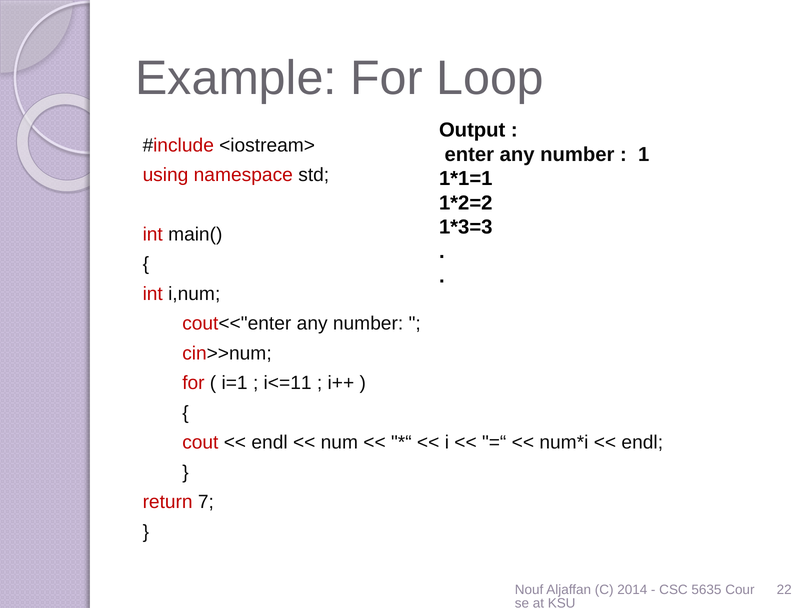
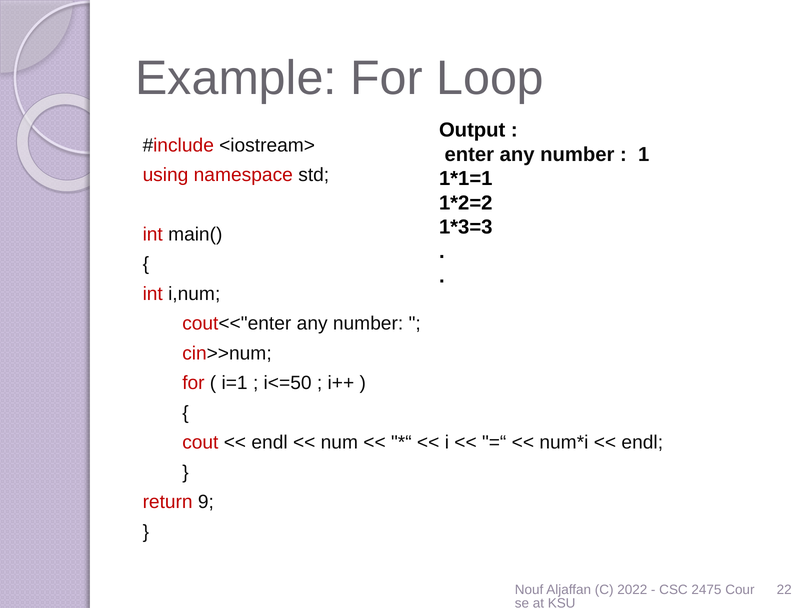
i<=11: i<=11 -> i<=50
7: 7 -> 9
2014: 2014 -> 2022
5635: 5635 -> 2475
